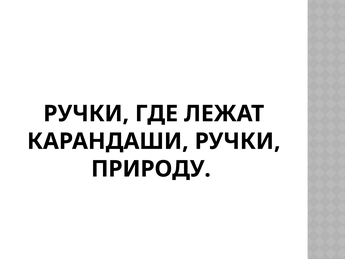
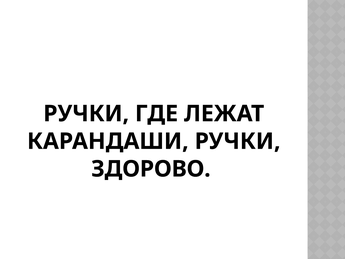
ПРИРОДУ: ПРИРОДУ -> ЗДОРОВО
